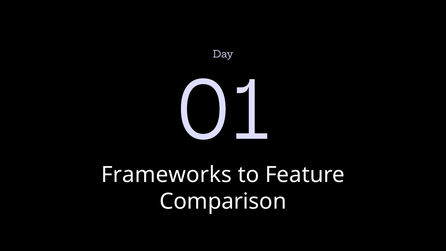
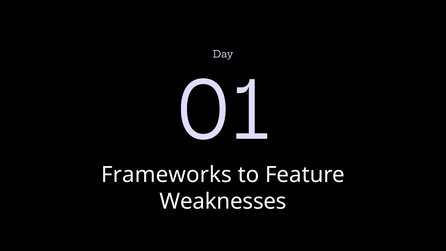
Comparison: Comparison -> Weaknesses
